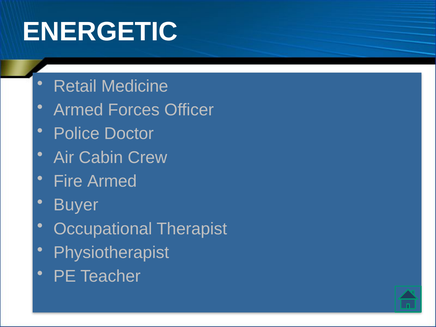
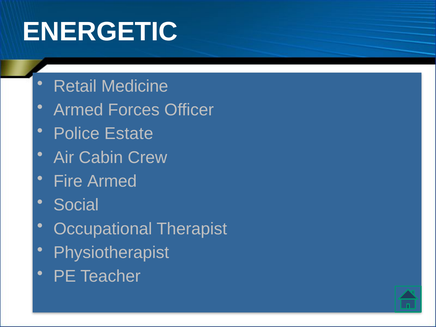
Doctor: Doctor -> Estate
Buyer: Buyer -> Social
